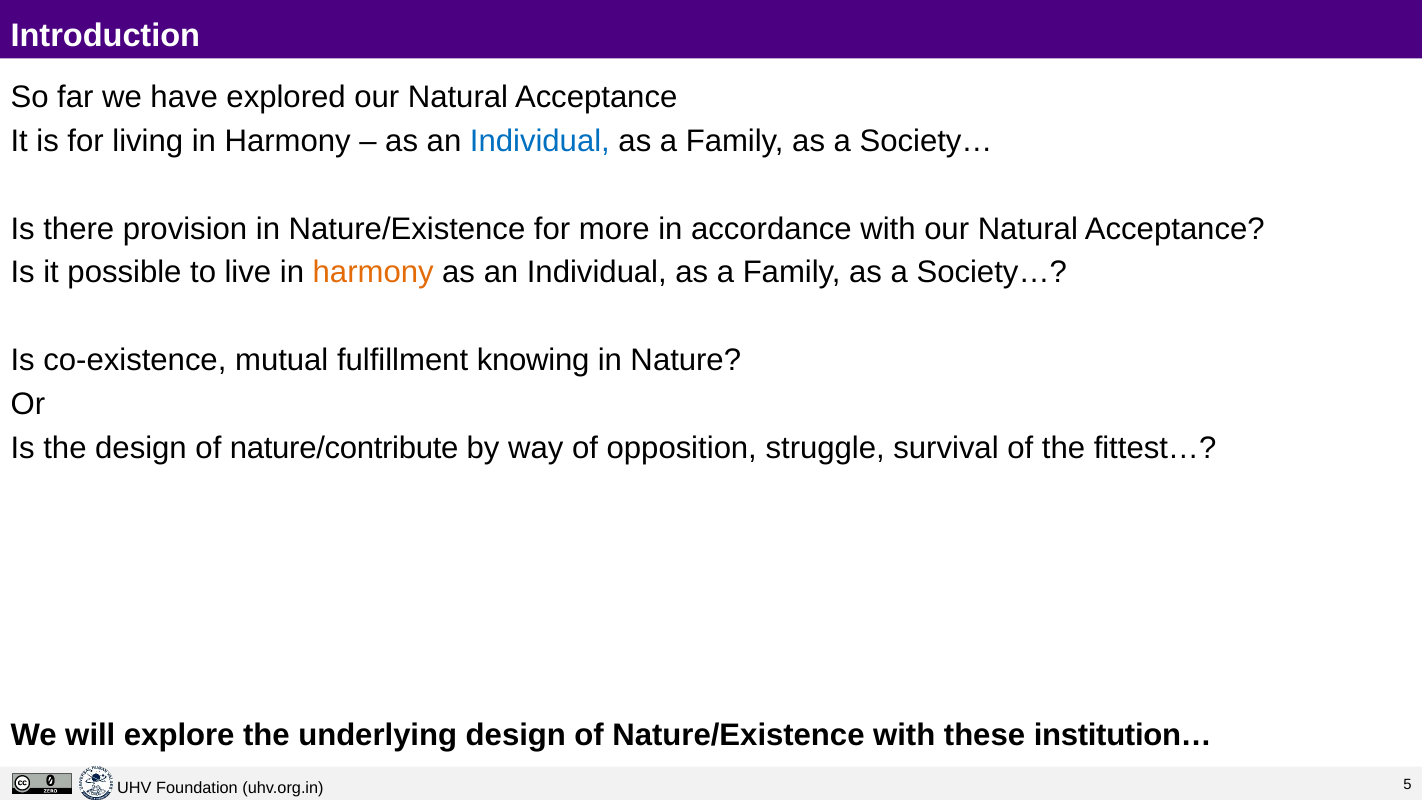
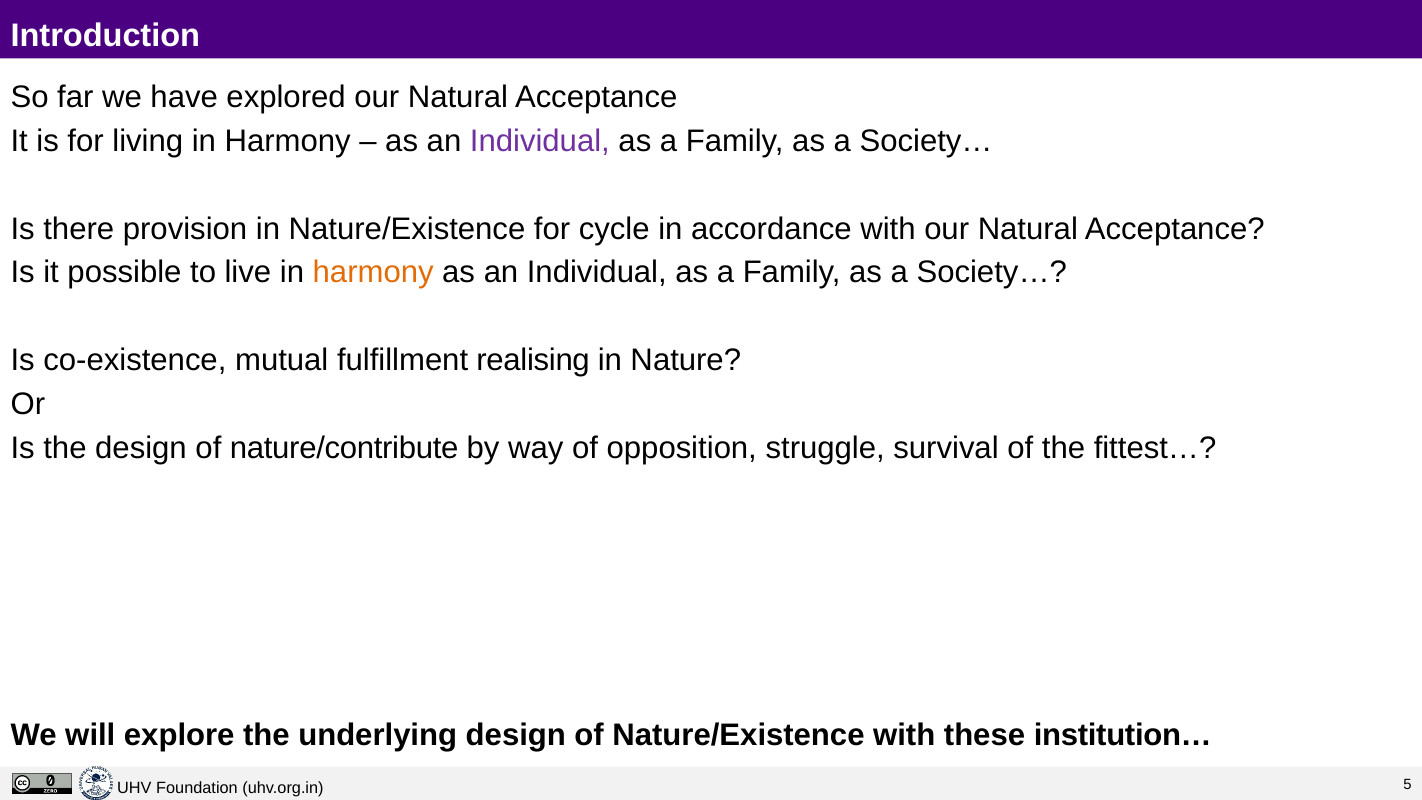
Individual at (540, 141) colour: blue -> purple
more: more -> cycle
knowing: knowing -> realising
